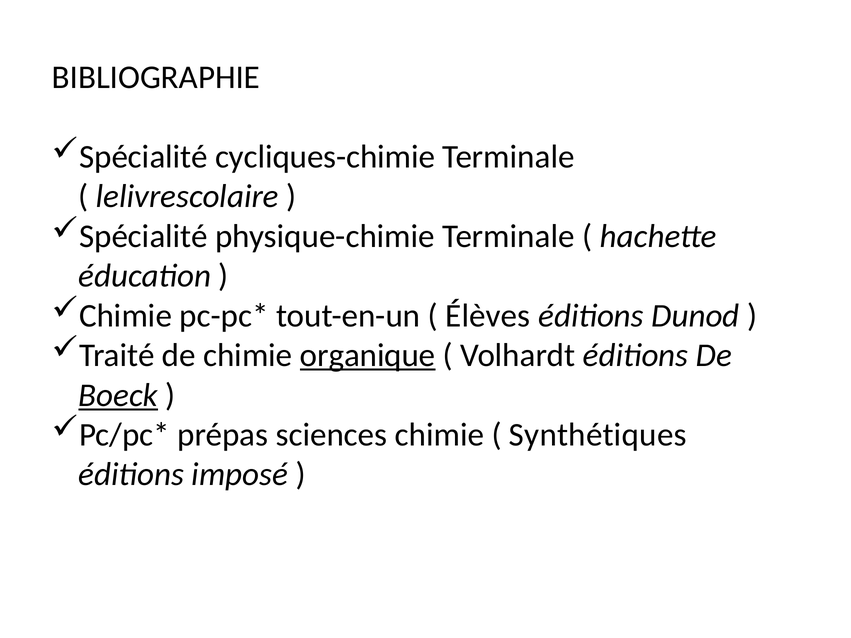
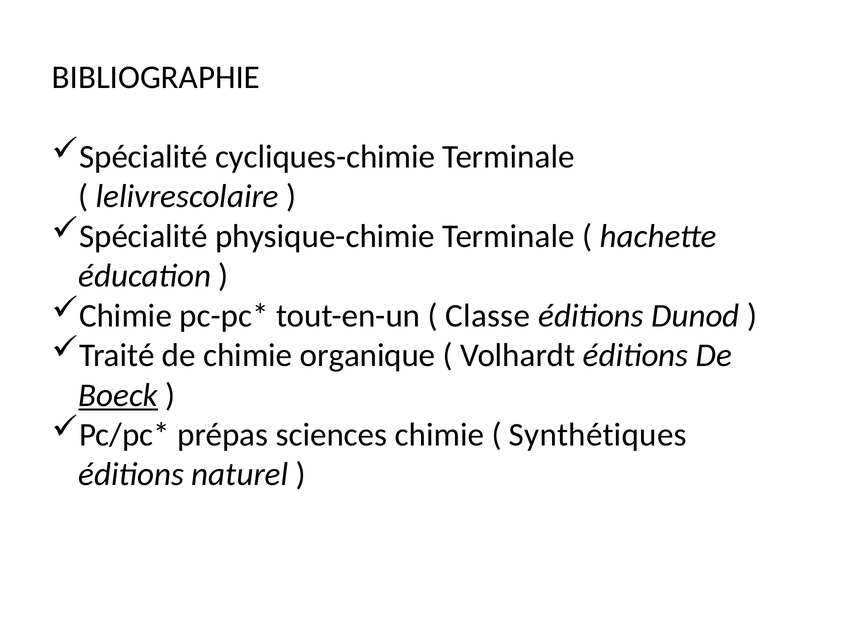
Élèves: Élèves -> Classe
organique underline: present -> none
imposé: imposé -> naturel
